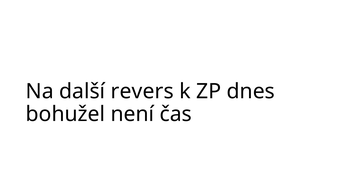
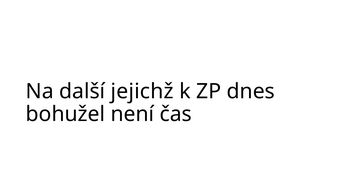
revers: revers -> jejichž
